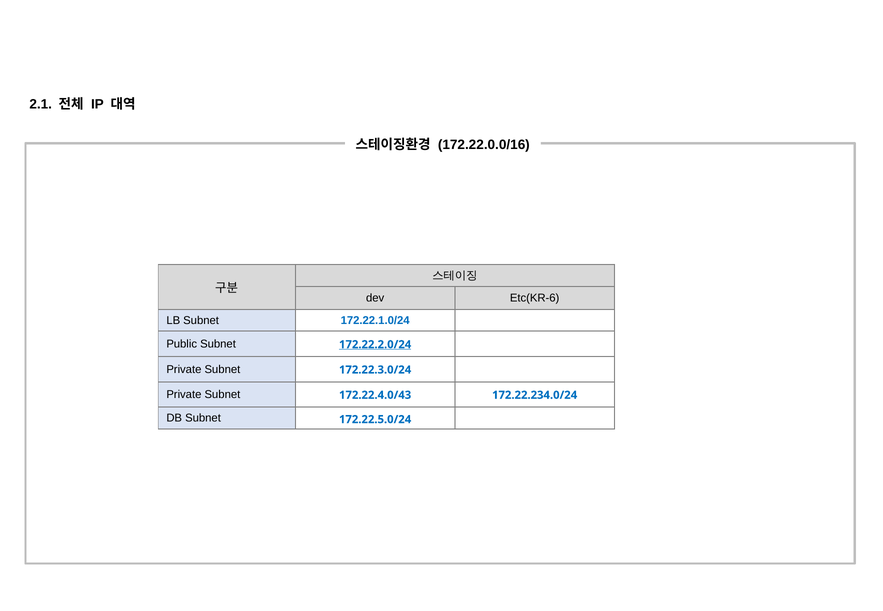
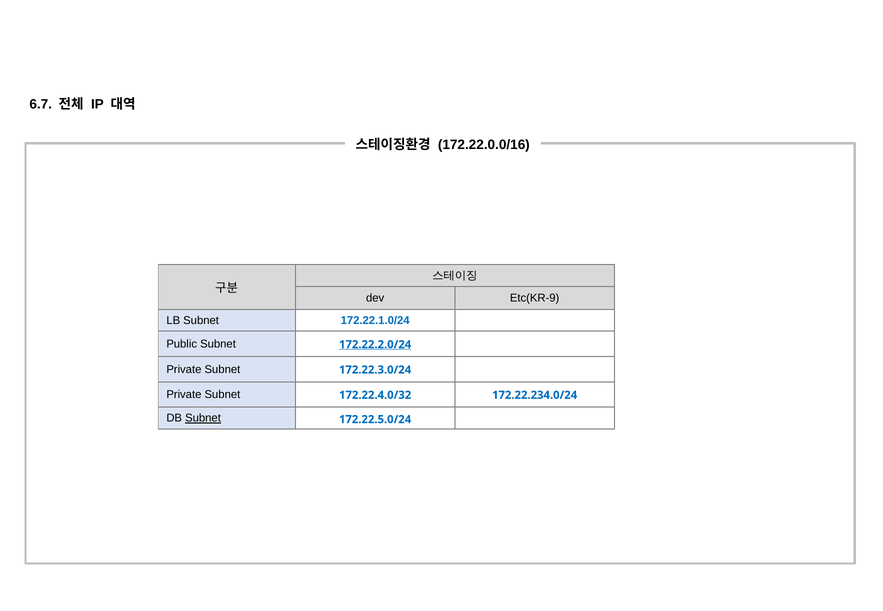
2.1: 2.1 -> 6.7
Etc(KR-6: Etc(KR-6 -> Etc(KR-9
172.22.4.0/43: 172.22.4.0/43 -> 172.22.4.0/32
Subnet at (203, 418) underline: none -> present
